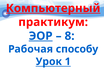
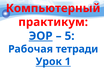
Компьютерный underline: present -> none
8: 8 -> 5
способу: способу -> тетради
